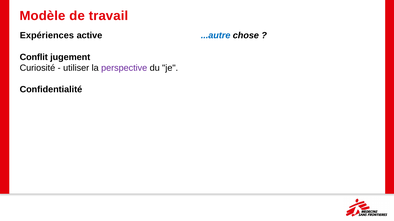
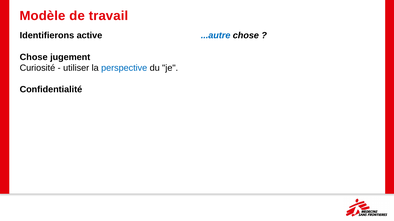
Expériences: Expériences -> Identifierons
Conflit at (34, 57): Conflit -> Chose
perspective colour: purple -> blue
